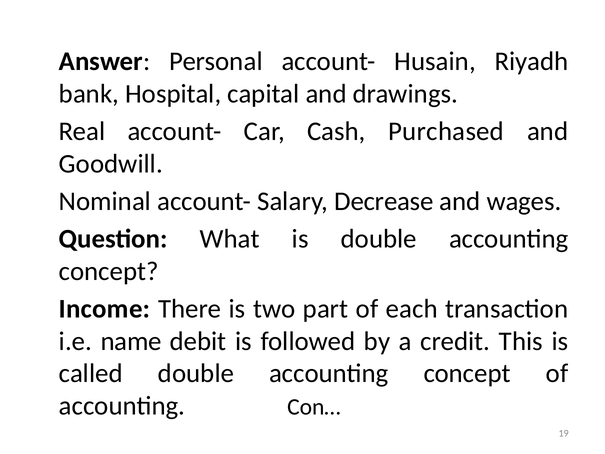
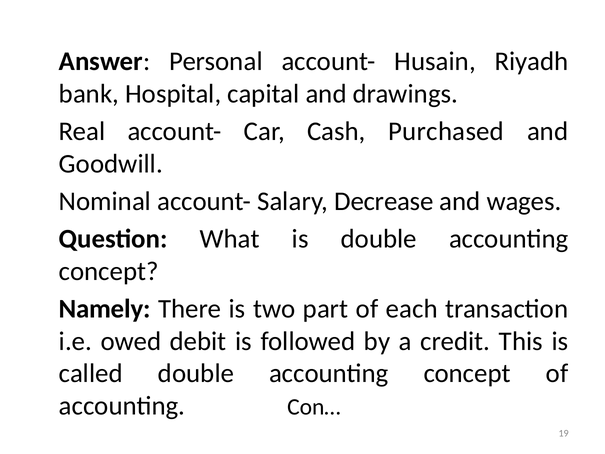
Income: Income -> Namely
name: name -> owed
